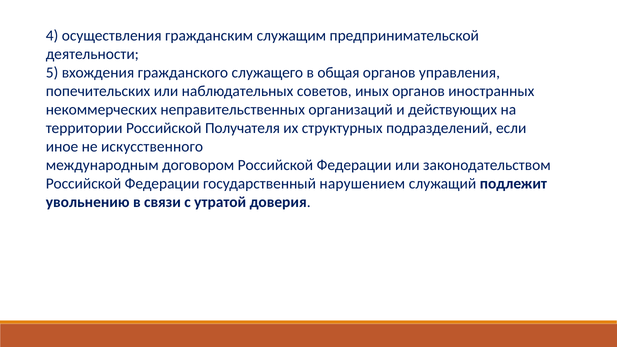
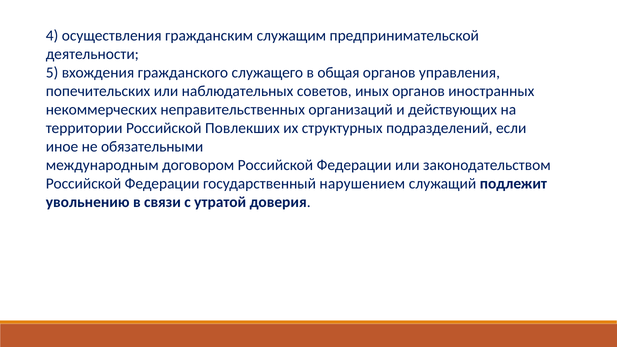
Получателя: Получателя -> Повлекших
искусственного: искусственного -> обязательными
